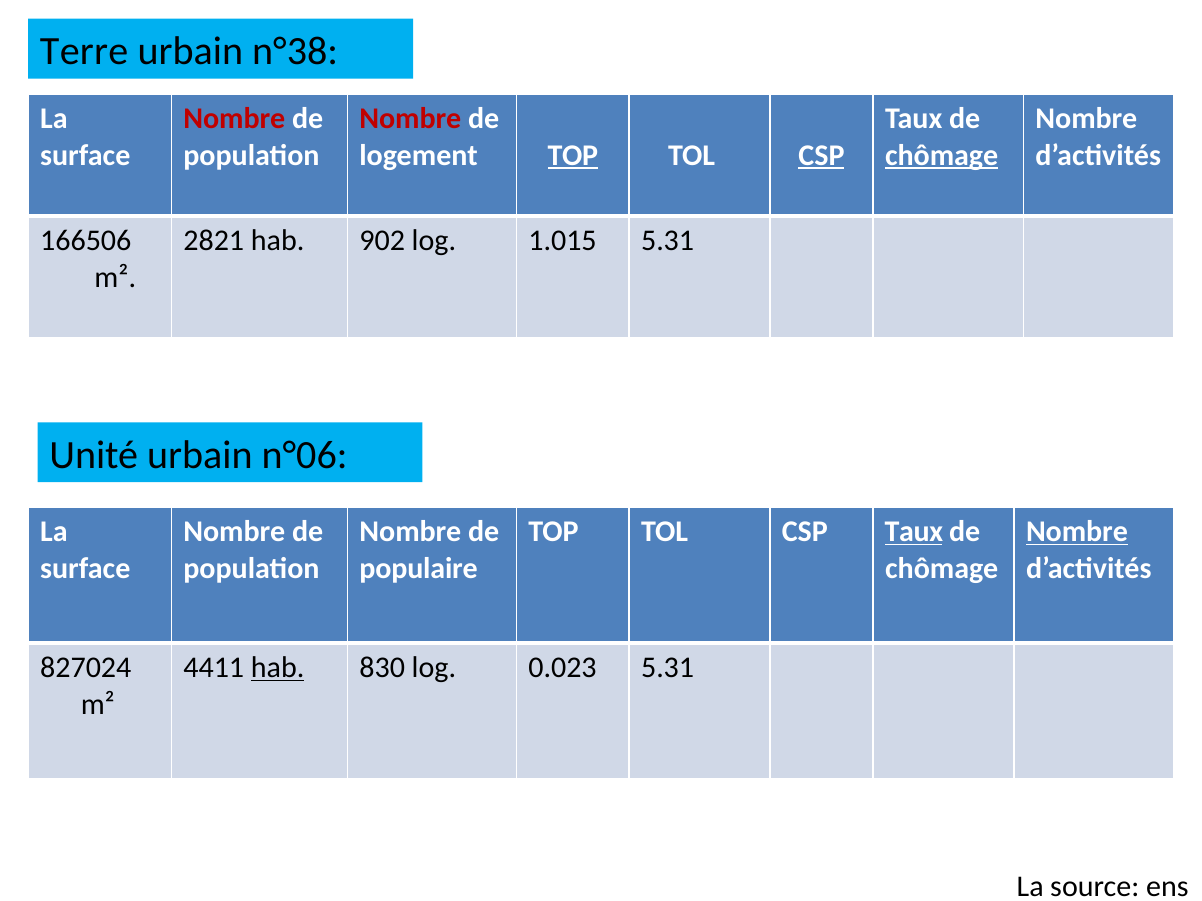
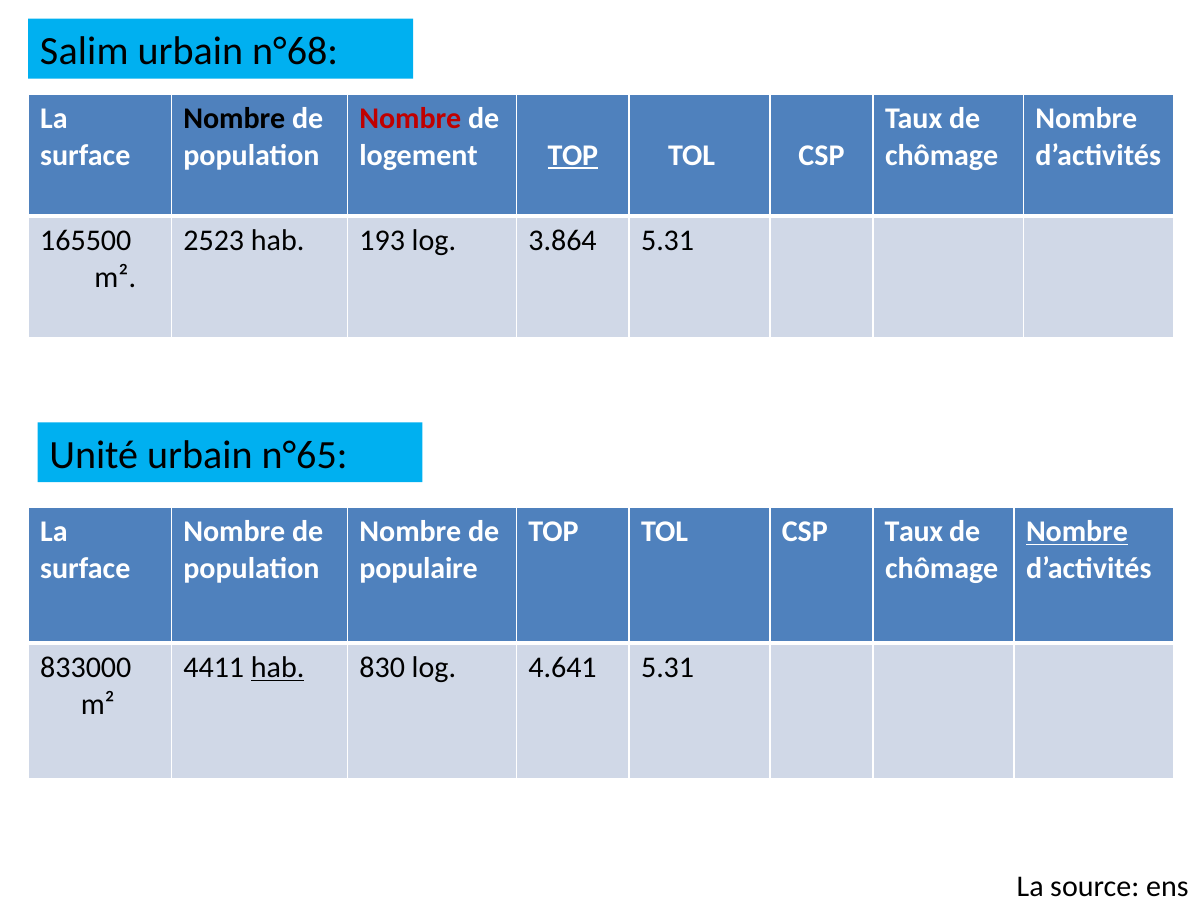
Terre: Terre -> Salim
n°38: n°38 -> n°68
Nombre at (234, 119) colour: red -> black
CSP at (821, 155) underline: present -> none
chômage at (942, 155) underline: present -> none
166506: 166506 -> 165500
2821: 2821 -> 2523
902: 902 -> 193
1.015: 1.015 -> 3.864
n°06: n°06 -> n°65
Taux at (914, 532) underline: present -> none
827024: 827024 -> 833000
0.023: 0.023 -> 4.641
